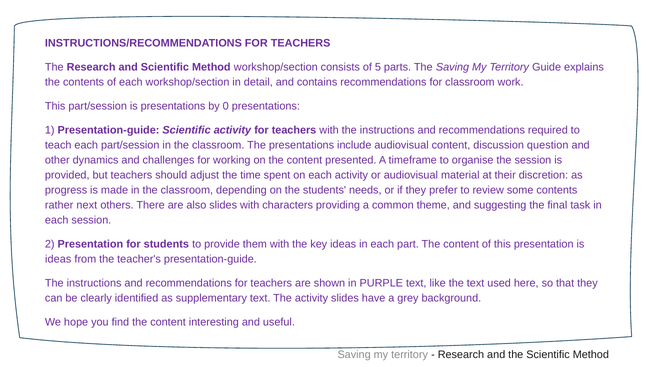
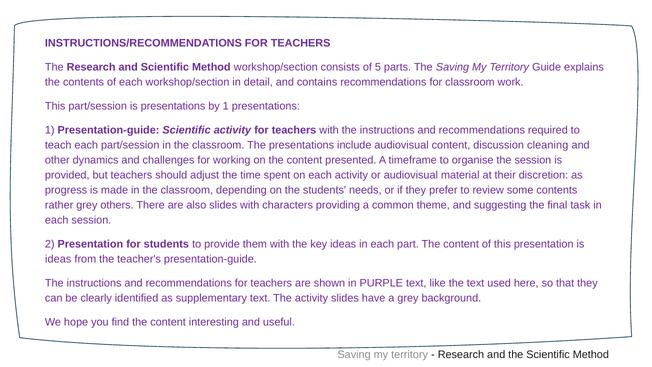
by 0: 0 -> 1
question: question -> cleaning
rather next: next -> grey
